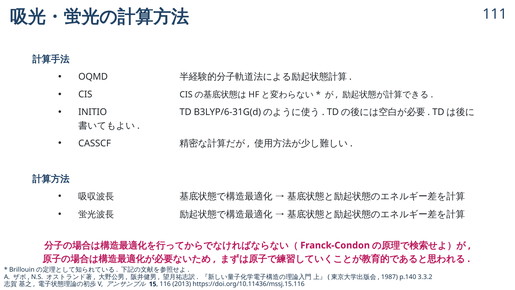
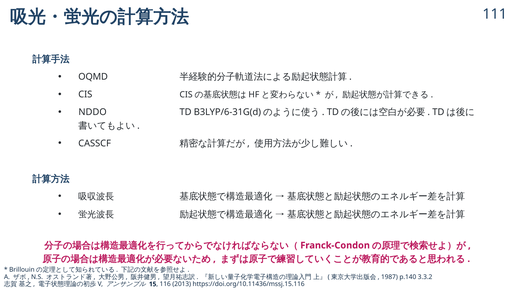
INITIO: INITIO -> NDDO
